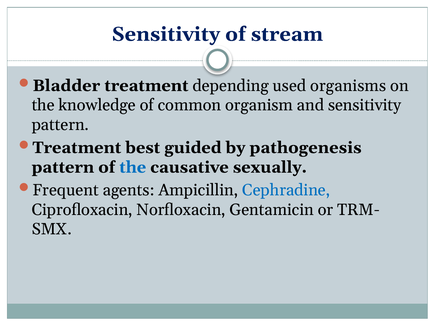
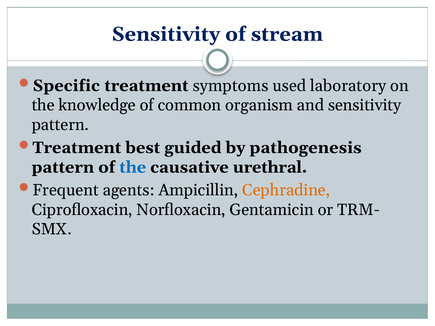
Bladder: Bladder -> Specific
depending: depending -> symptoms
organisms: organisms -> laboratory
sexually: sexually -> urethral
Cephradine colour: blue -> orange
